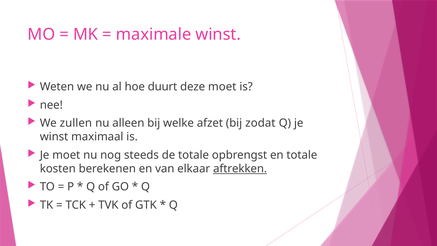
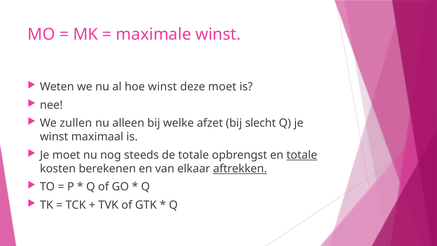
hoe duurt: duurt -> winst
zodat: zodat -> slecht
totale at (302, 155) underline: none -> present
